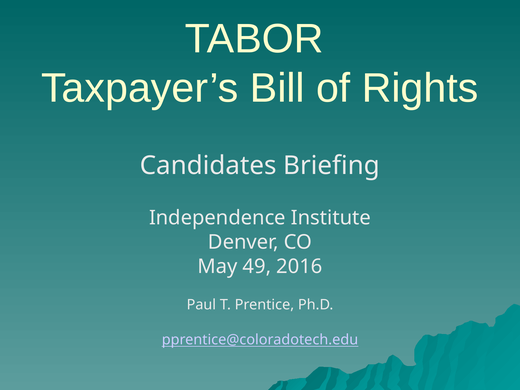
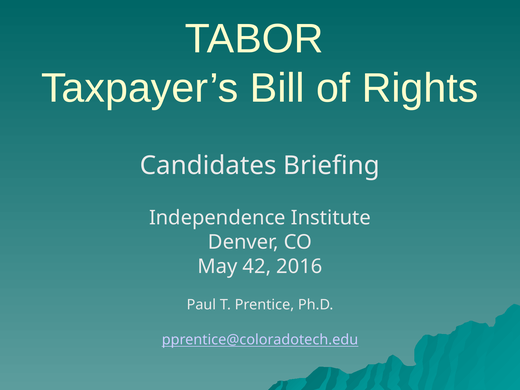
49: 49 -> 42
